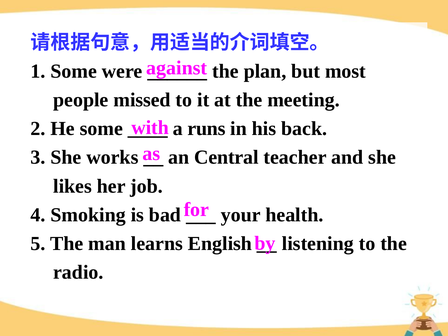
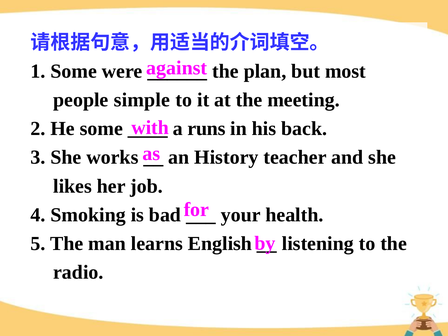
missed: missed -> simple
Central: Central -> History
